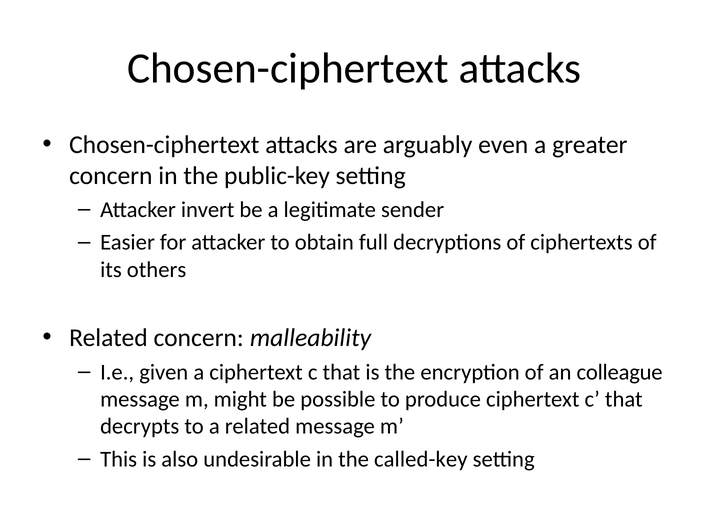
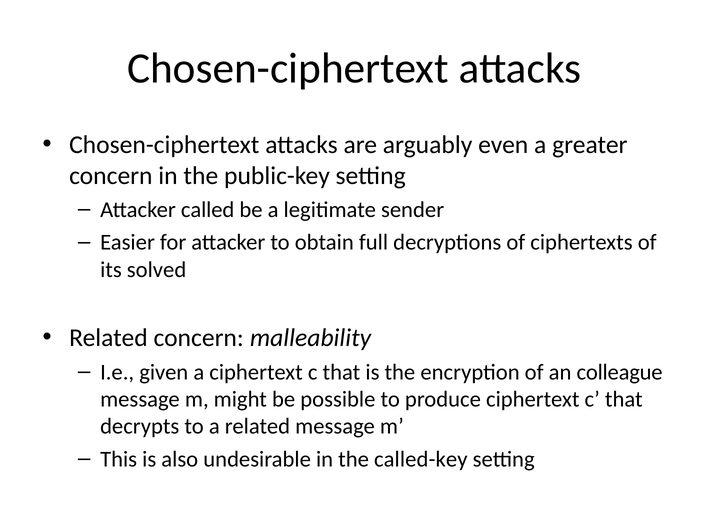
invert: invert -> called
others: others -> solved
